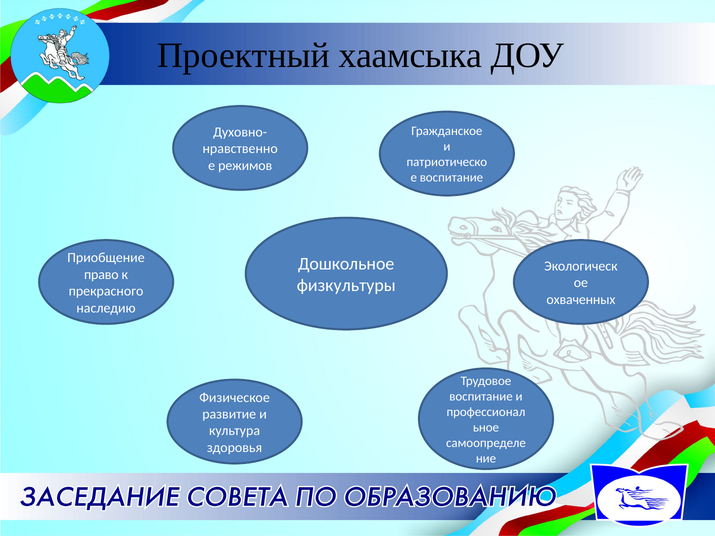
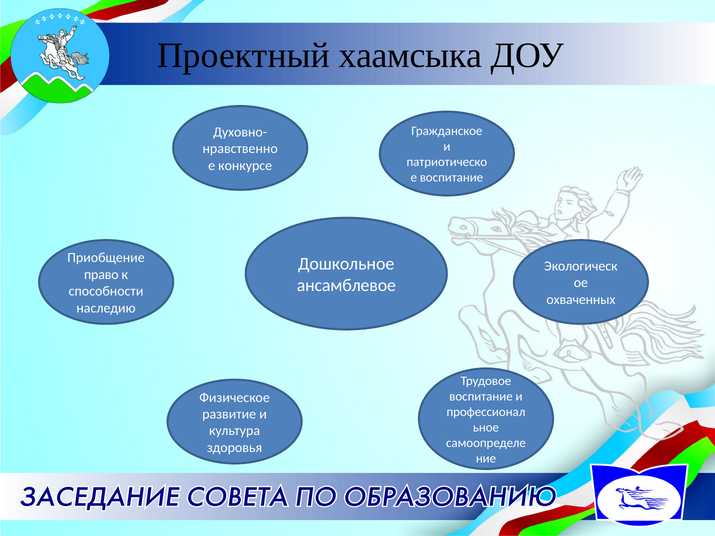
режимов: режимов -> конкурсе
физкультуры: физкультуры -> ансамблевое
прекрасного: прекрасного -> способности
